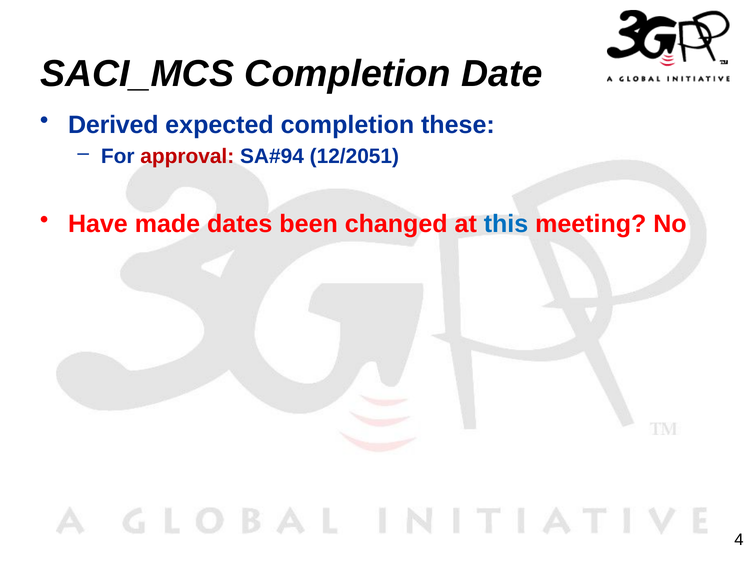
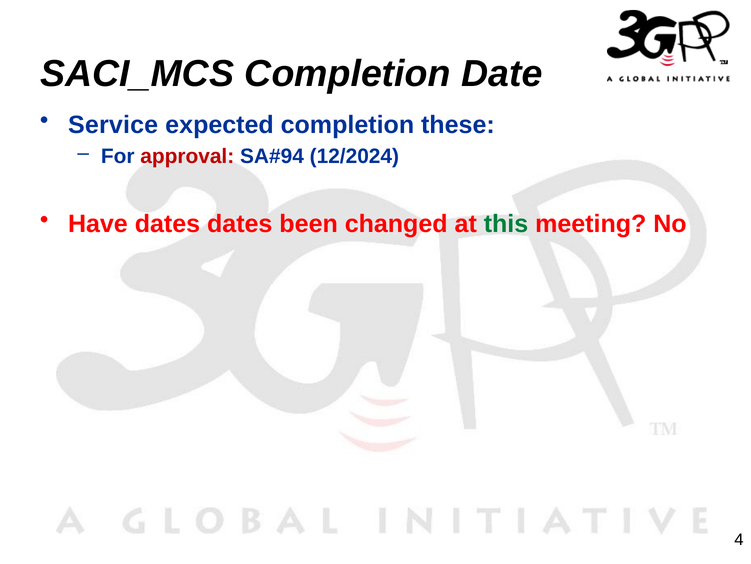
Derived: Derived -> Service
12/2051: 12/2051 -> 12/2024
Have made: made -> dates
this colour: blue -> green
